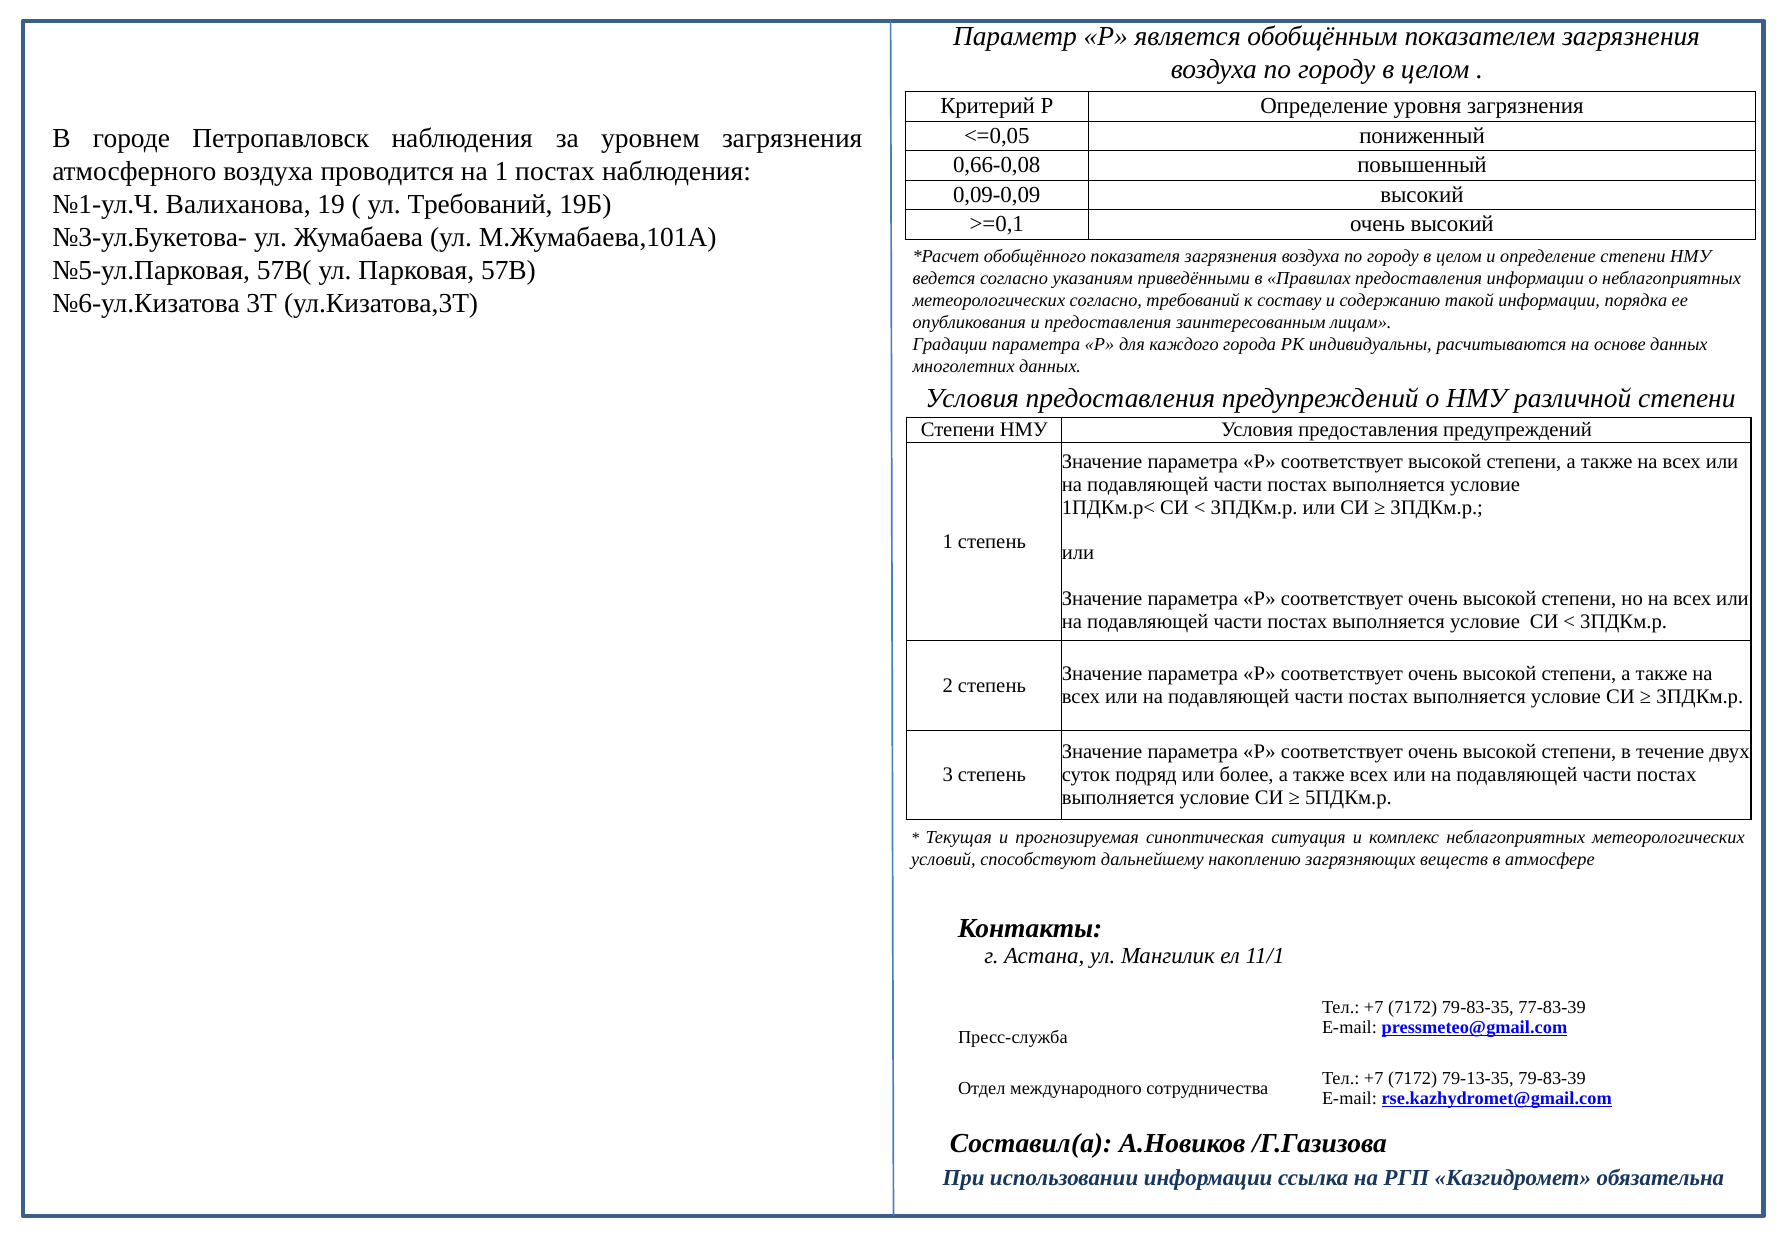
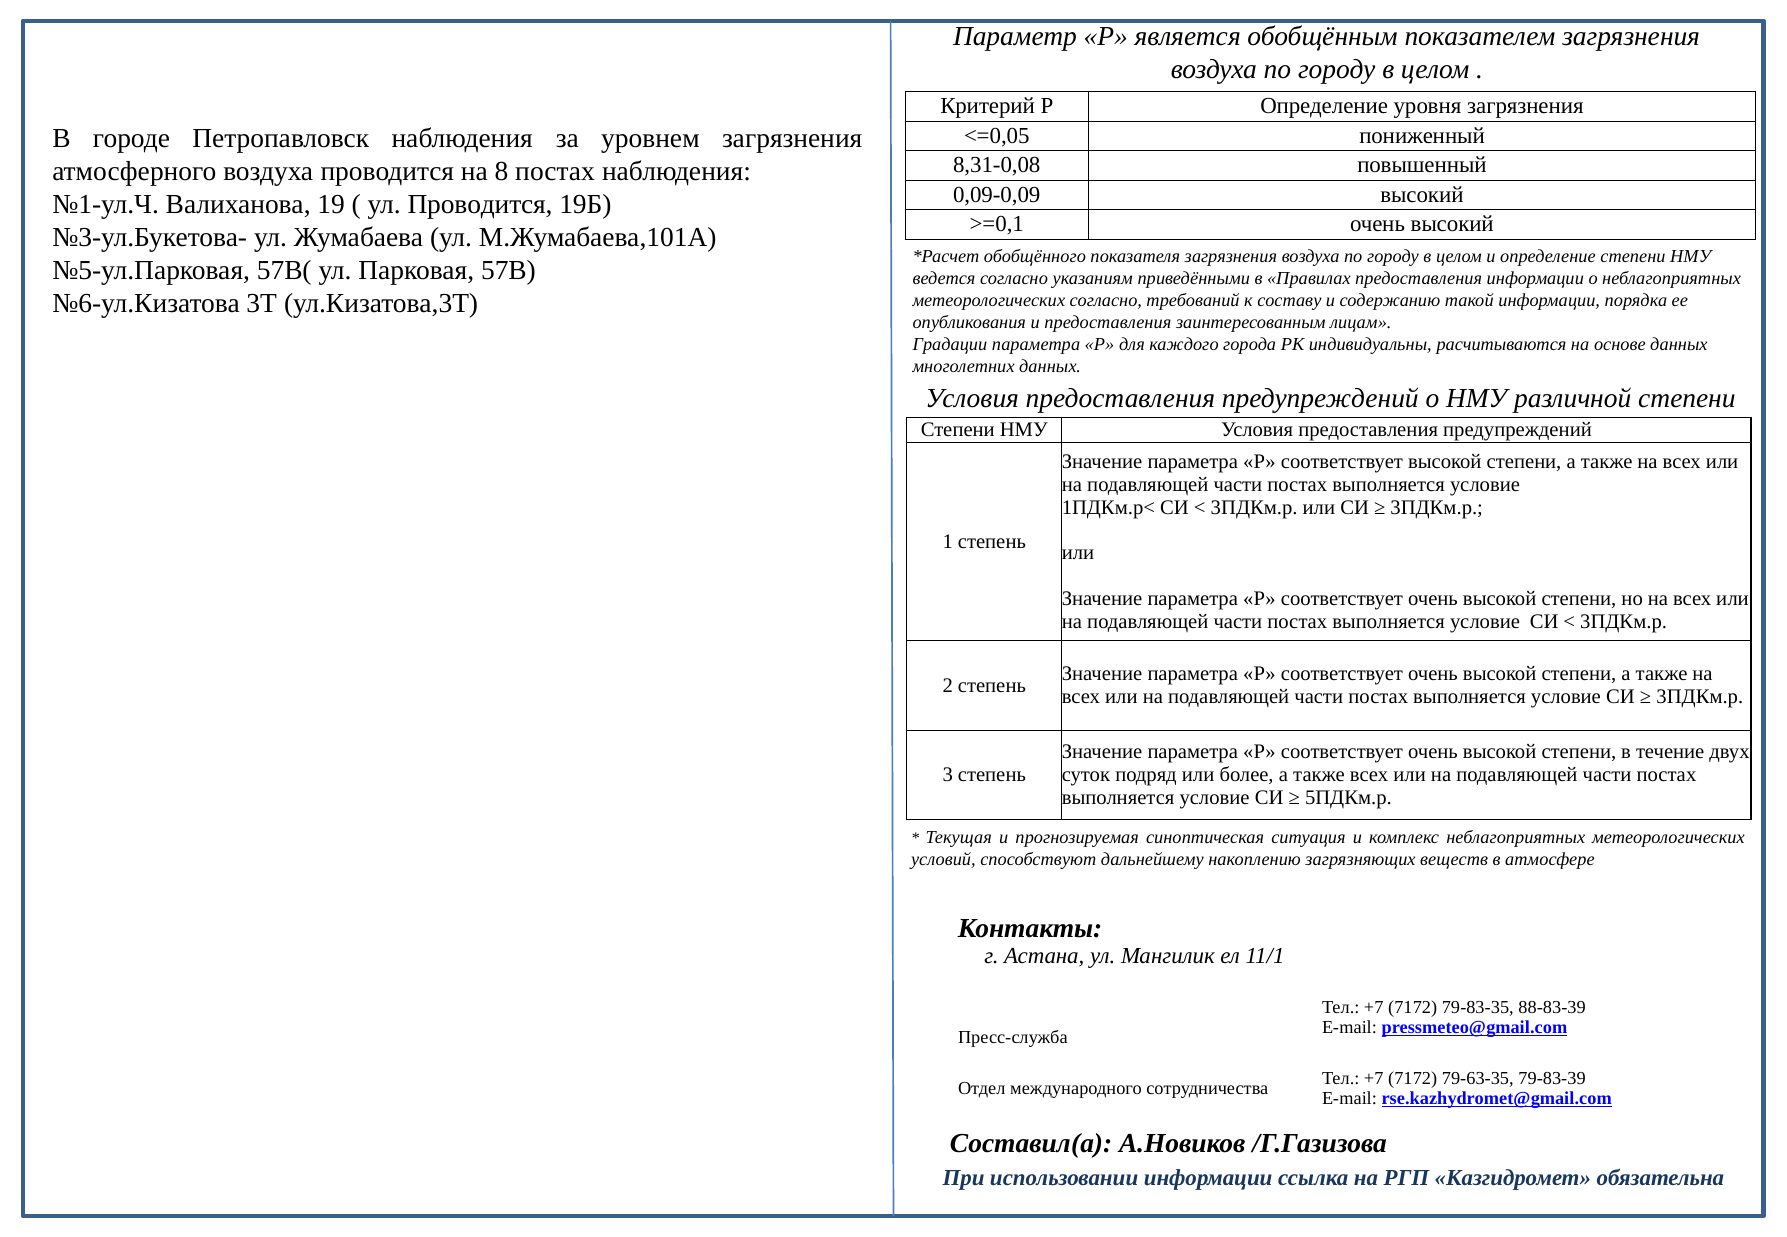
0,66-0,08: 0,66-0,08 -> 8,31-0,08
на 1: 1 -> 8
ул Требований: Требований -> Проводится
77-83-39: 77-83-39 -> 88-83-39
79-13-35: 79-13-35 -> 79-63-35
